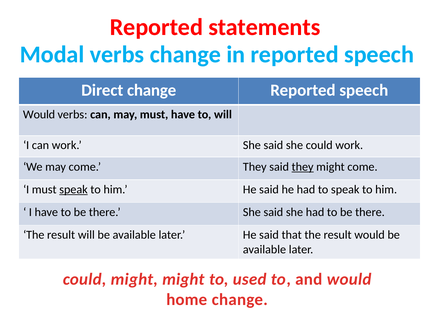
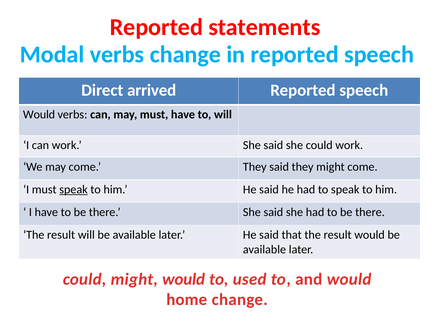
Direct change: change -> arrived
they at (303, 167) underline: present -> none
might might: might -> would
